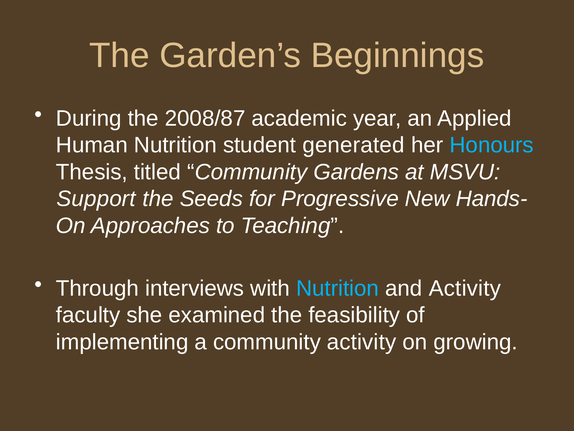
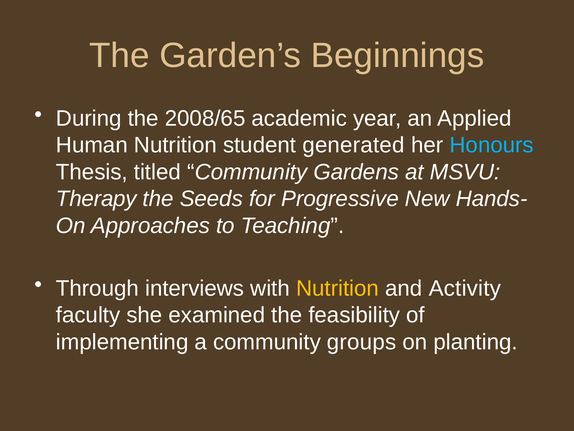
2008/87: 2008/87 -> 2008/65
Support: Support -> Therapy
Nutrition at (338, 288) colour: light blue -> yellow
community activity: activity -> groups
growing: growing -> planting
